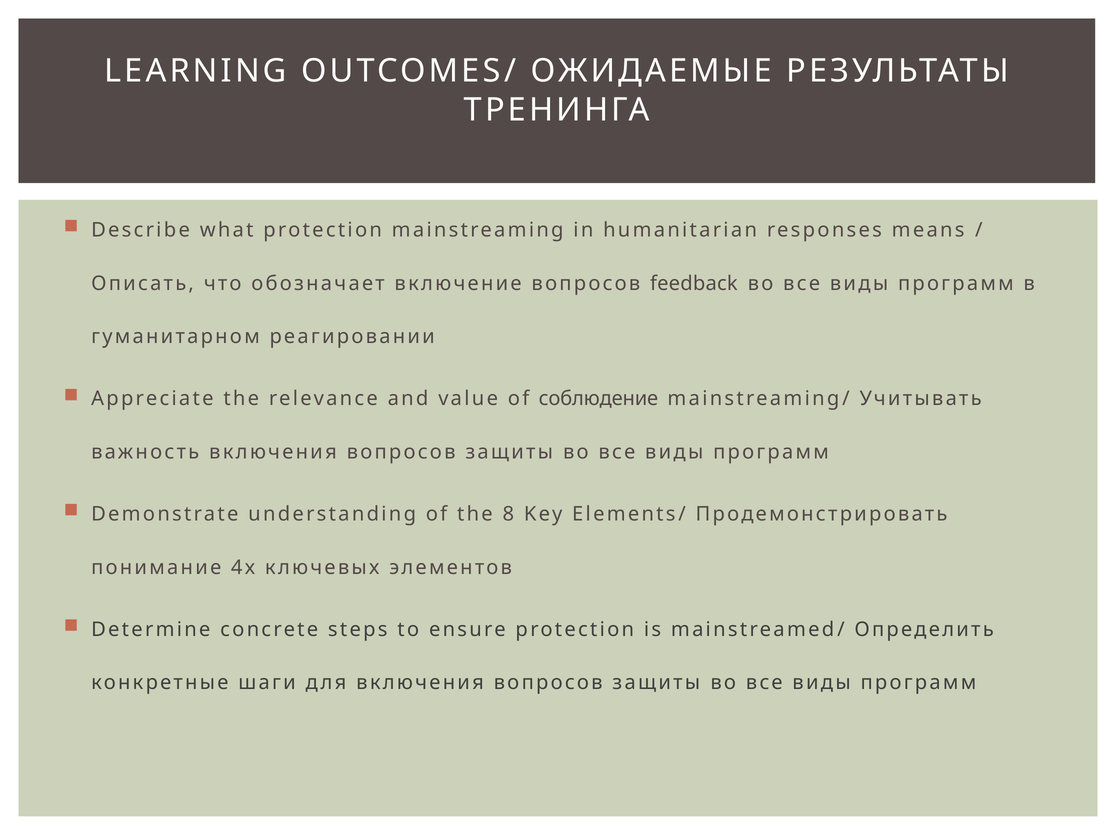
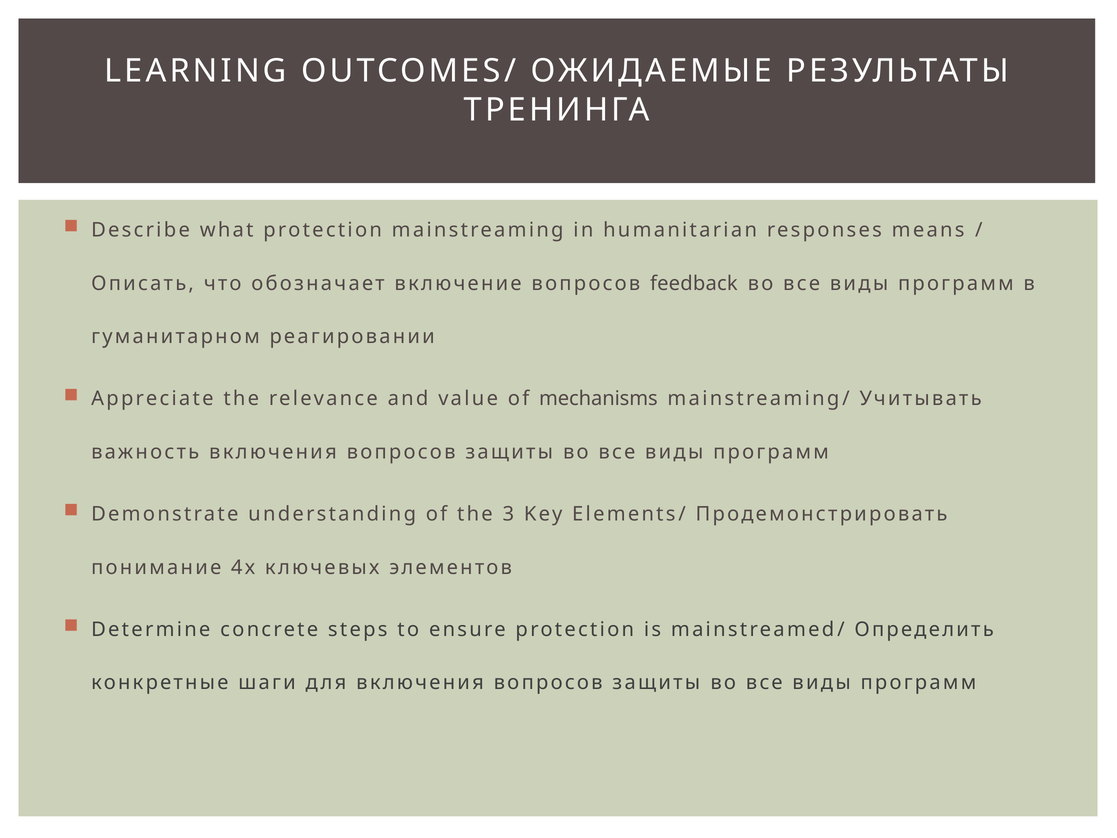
соблюдение: соблюдение -> mechanisms
8: 8 -> 3
